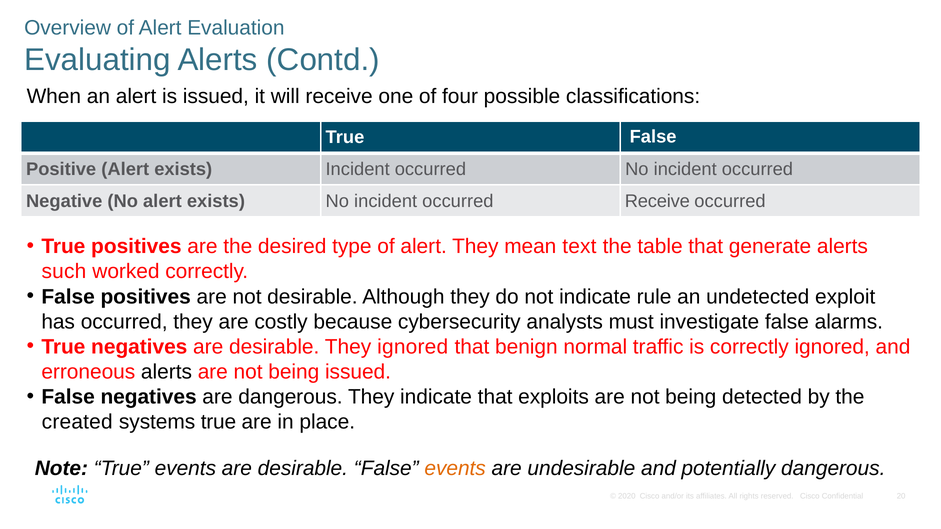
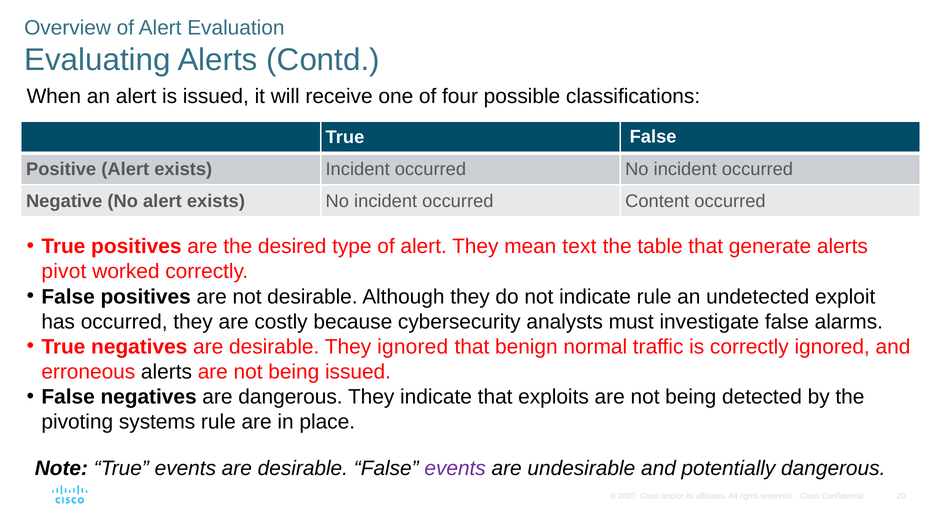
occurred Receive: Receive -> Content
such: such -> pivot
created: created -> pivoting
systems true: true -> rule
events at (455, 469) colour: orange -> purple
